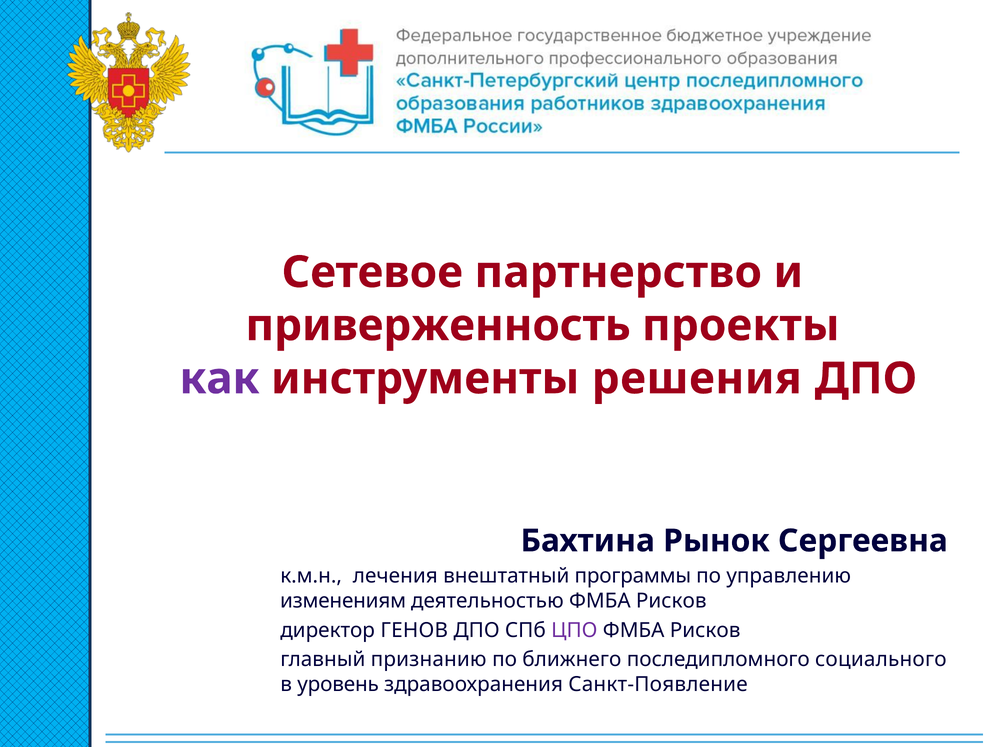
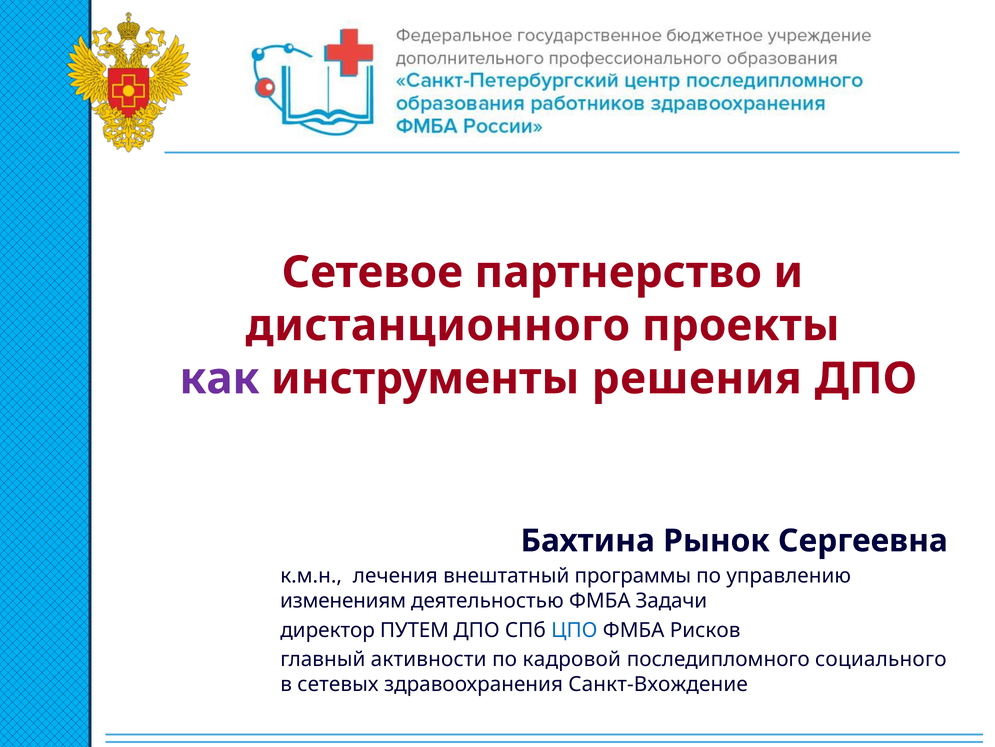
приверженность: приверженность -> дистанционного
деятельностью ФМБА Рисков: Рисков -> Задачи
ГЕНОВ: ГЕНОВ -> ПУТЕМ
ЦПО colour: purple -> blue
признанию: признанию -> активности
ближнего: ближнего -> кадровой
уровень: уровень -> сетевых
Санкт-Появление: Санкт-Появление -> Санкт-Вхождение
